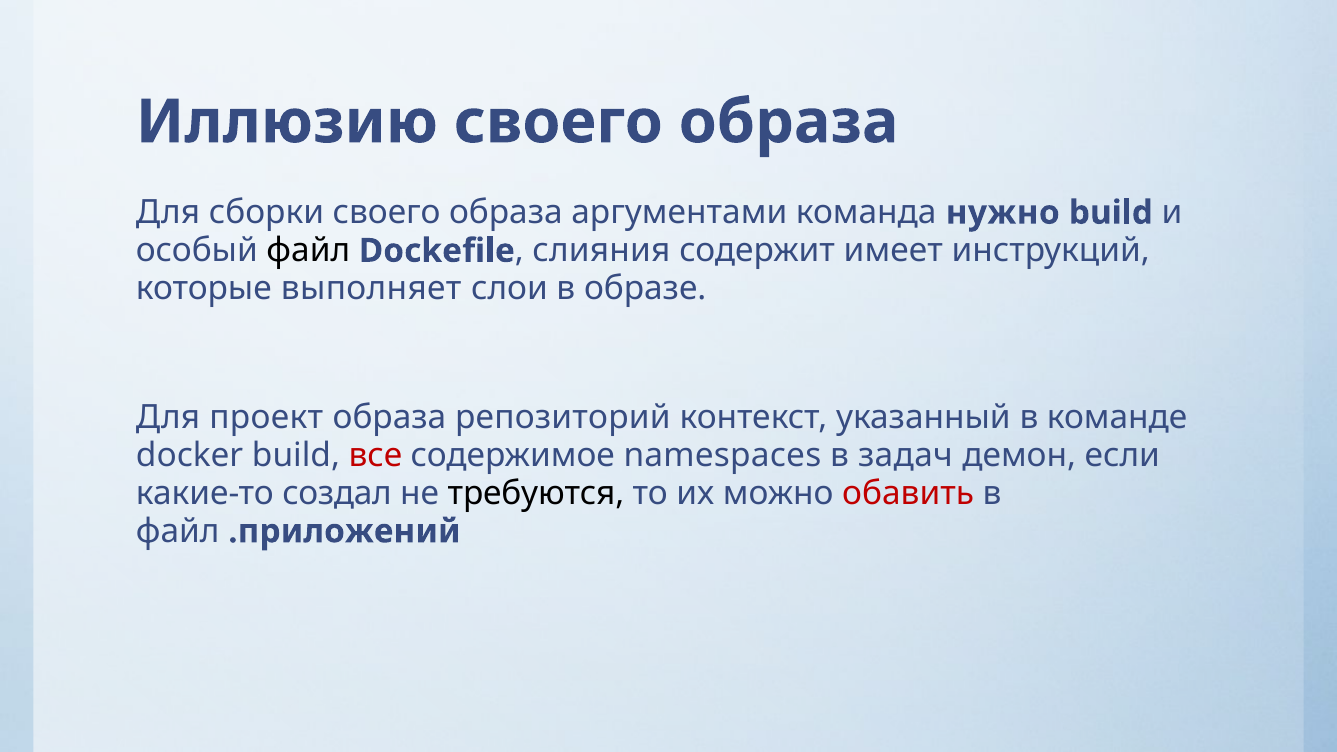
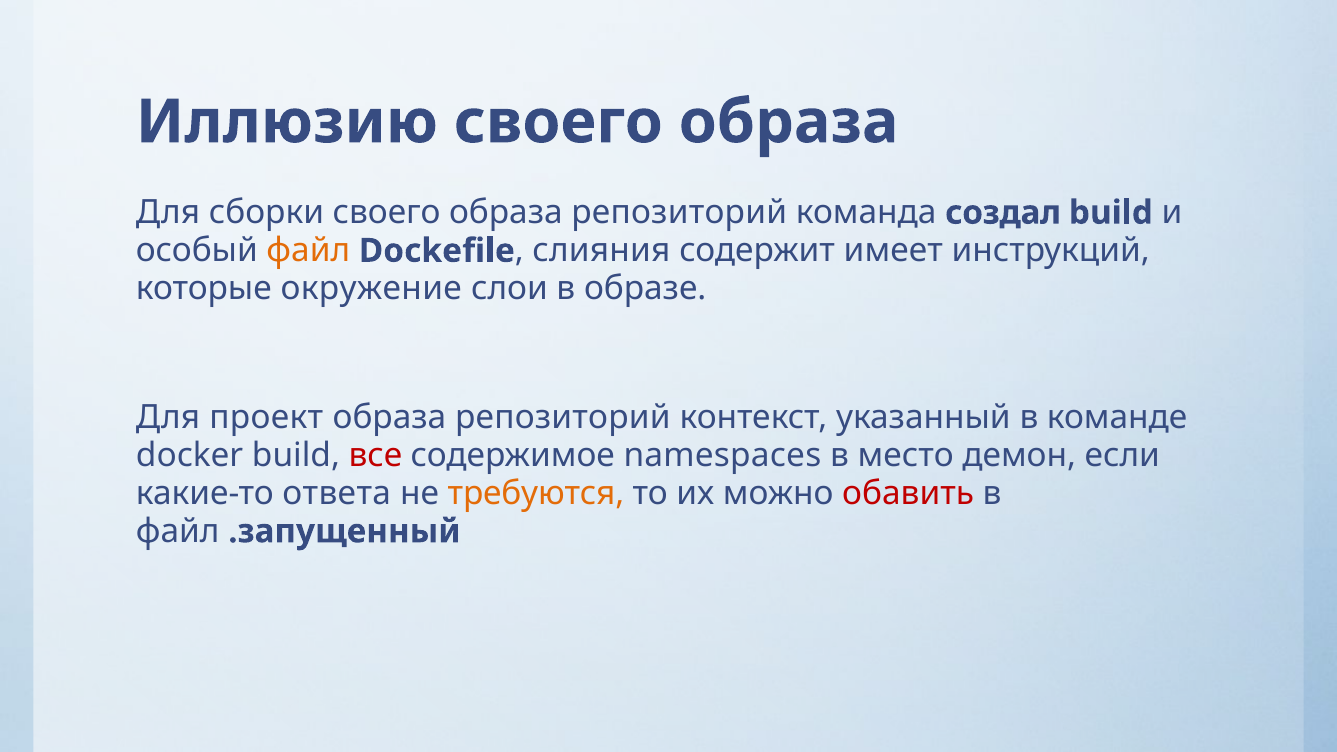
своего образа аргументами: аргументами -> репозиторий
нужно: нужно -> создал
файл at (308, 251) colour: black -> orange
выполняет: выполняет -> окружение
задач: задач -> место
создал: создал -> ответа
требуются colour: black -> orange
.приложений: .приложений -> .запущенный
